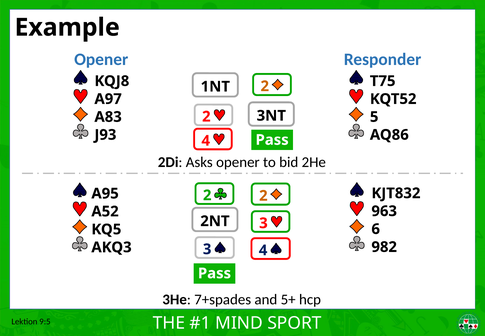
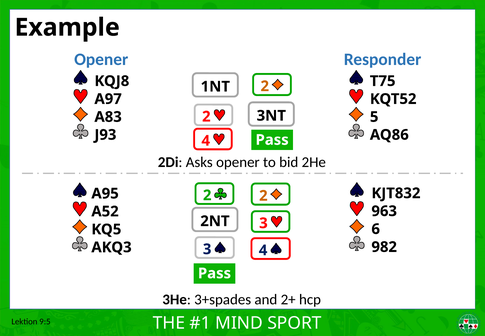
7+spades: 7+spades -> 3+spades
5+: 5+ -> 2+
